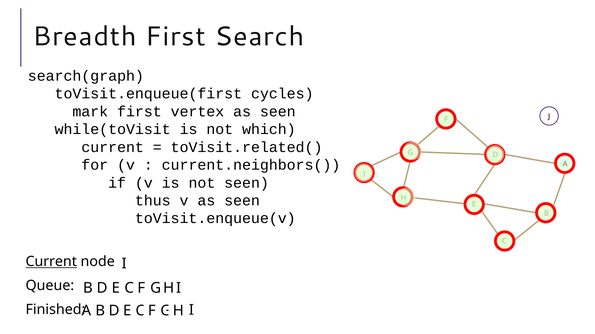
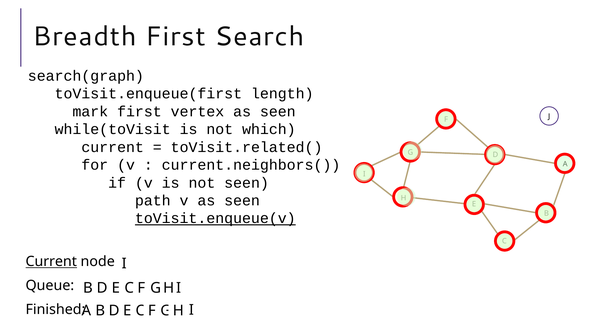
cycles: cycles -> length
thus: thus -> path
toVisit.enqueue(v underline: none -> present
